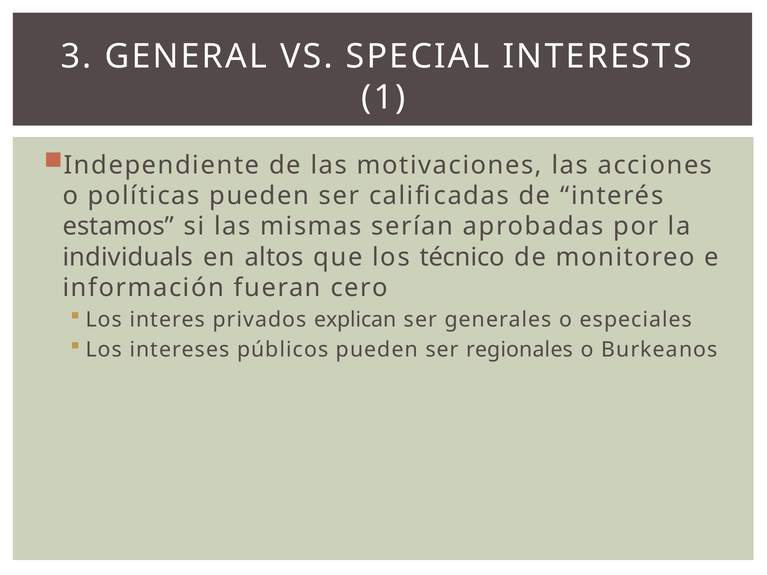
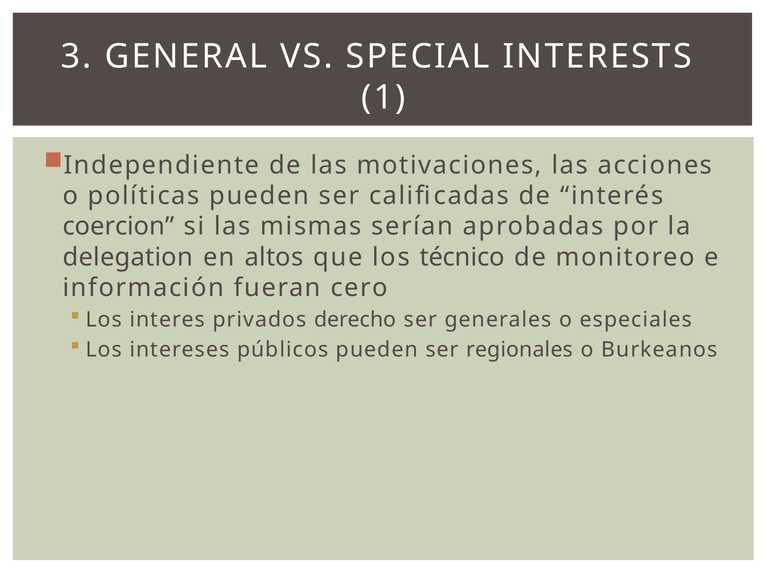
estamos: estamos -> coercion
individuals: individuals -> delegation
explican: explican -> derecho
